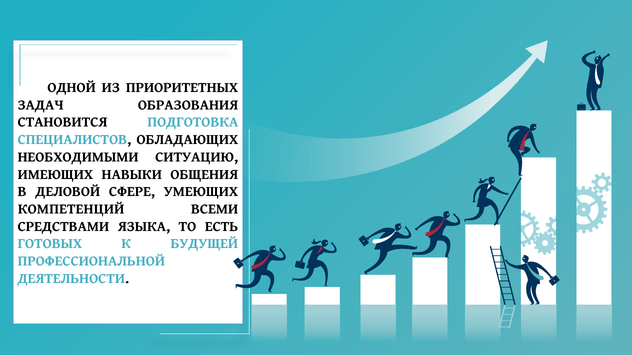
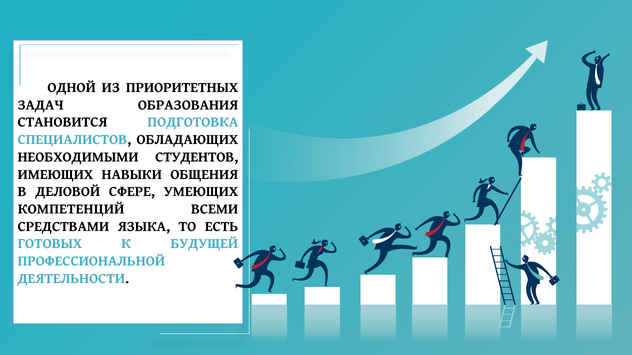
СИТУАЦИЮ: СИТУАЦИЮ -> СТУДЕНТОВ
